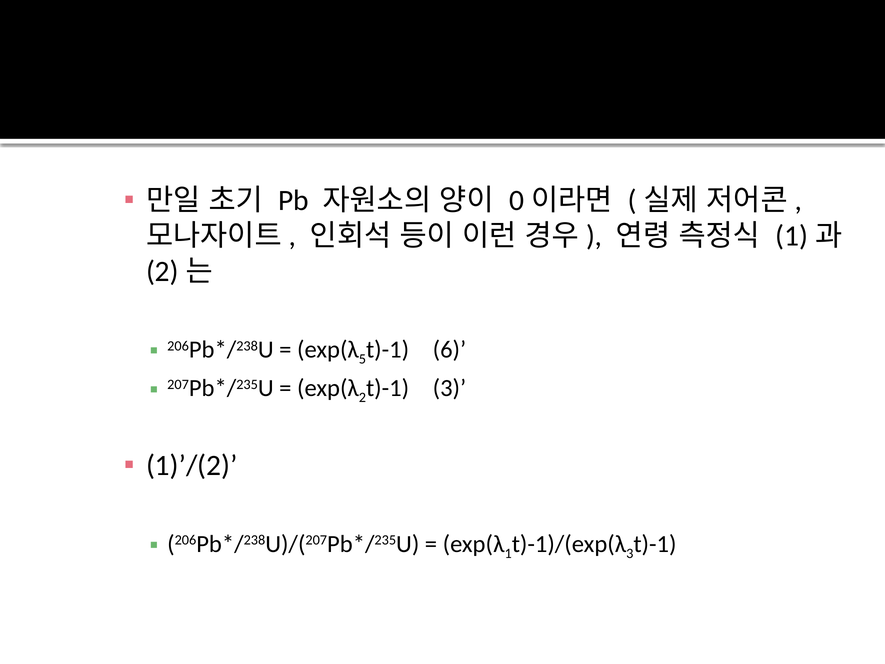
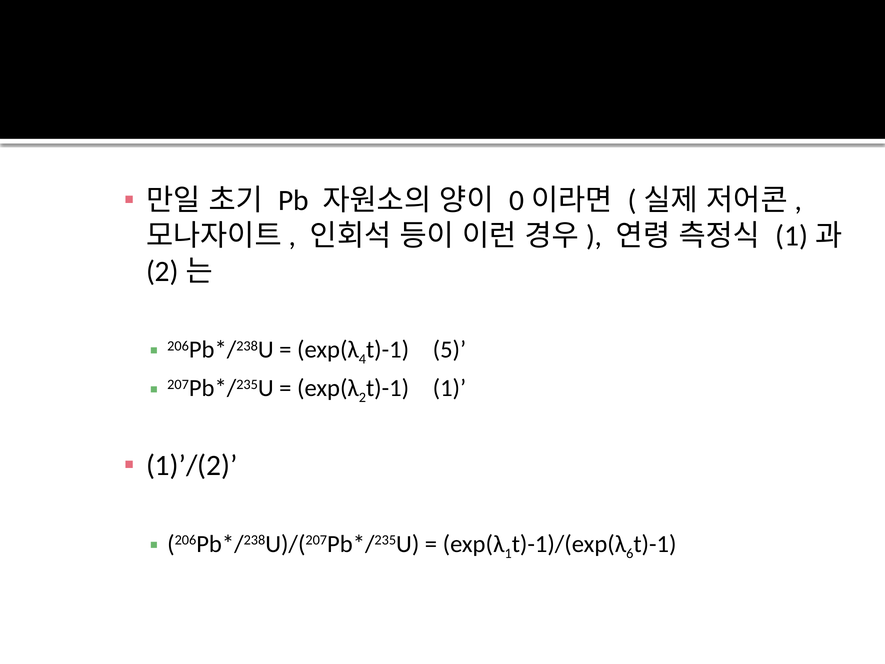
5: 5 -> 4
6: 6 -> 5
3 at (449, 388): 3 -> 1
3 at (630, 553): 3 -> 6
